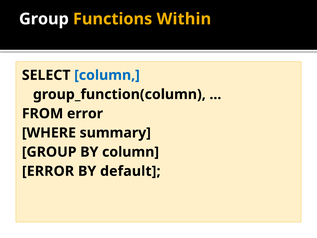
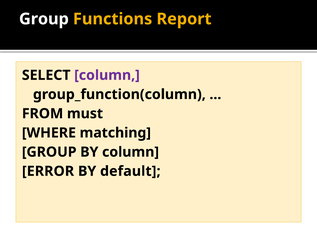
Within: Within -> Report
column at (107, 75) colour: blue -> purple
FROM error: error -> must
summary: summary -> matching
